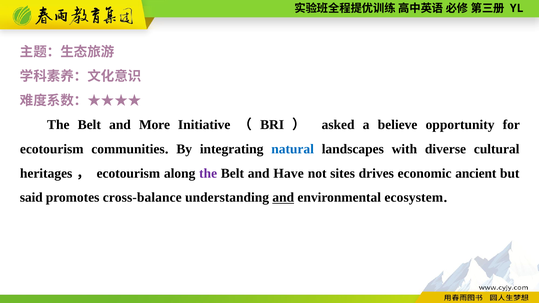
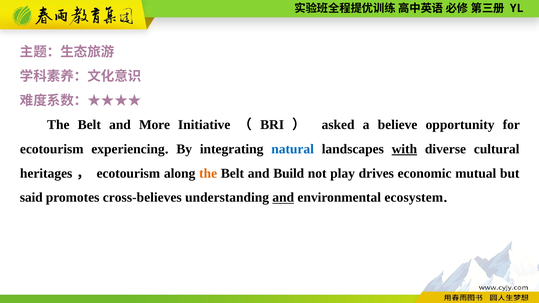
communities: communities -> experiencing
with underline: none -> present
the at (208, 173) colour: purple -> orange
Have: Have -> Build
sites: sites -> play
ancient: ancient -> mutual
cross-balance: cross-balance -> cross-believes
